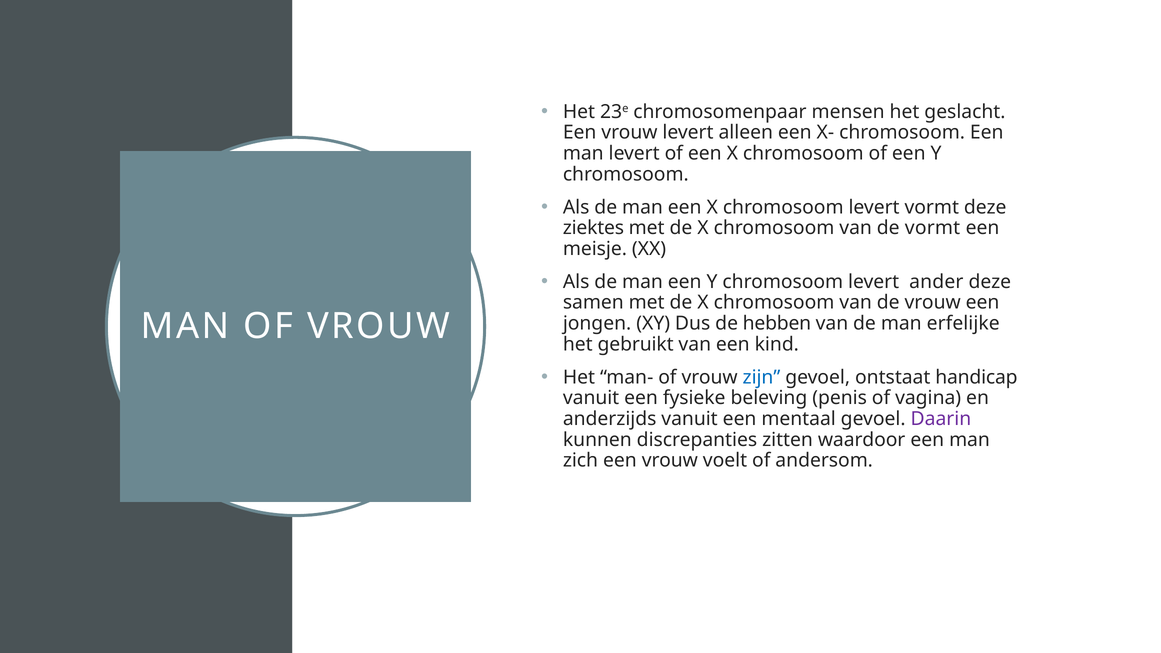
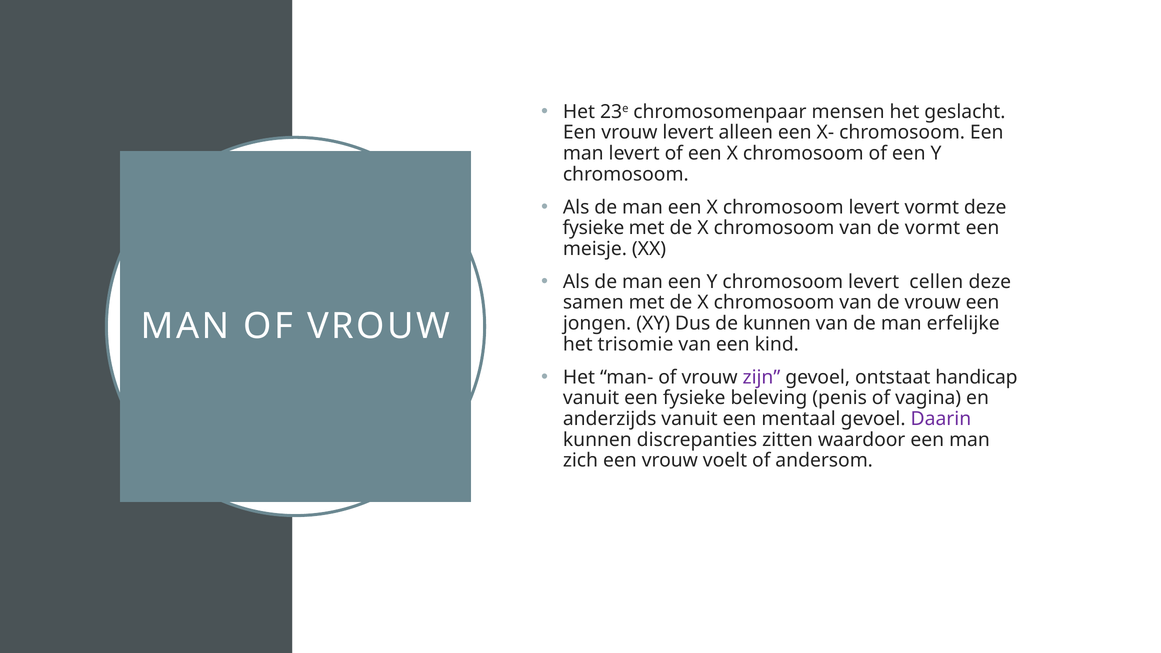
ziektes at (593, 228): ziektes -> fysieke
ander: ander -> cellen
de hebben: hebben -> kunnen
gebruikt: gebruikt -> trisomie
zijn colour: blue -> purple
